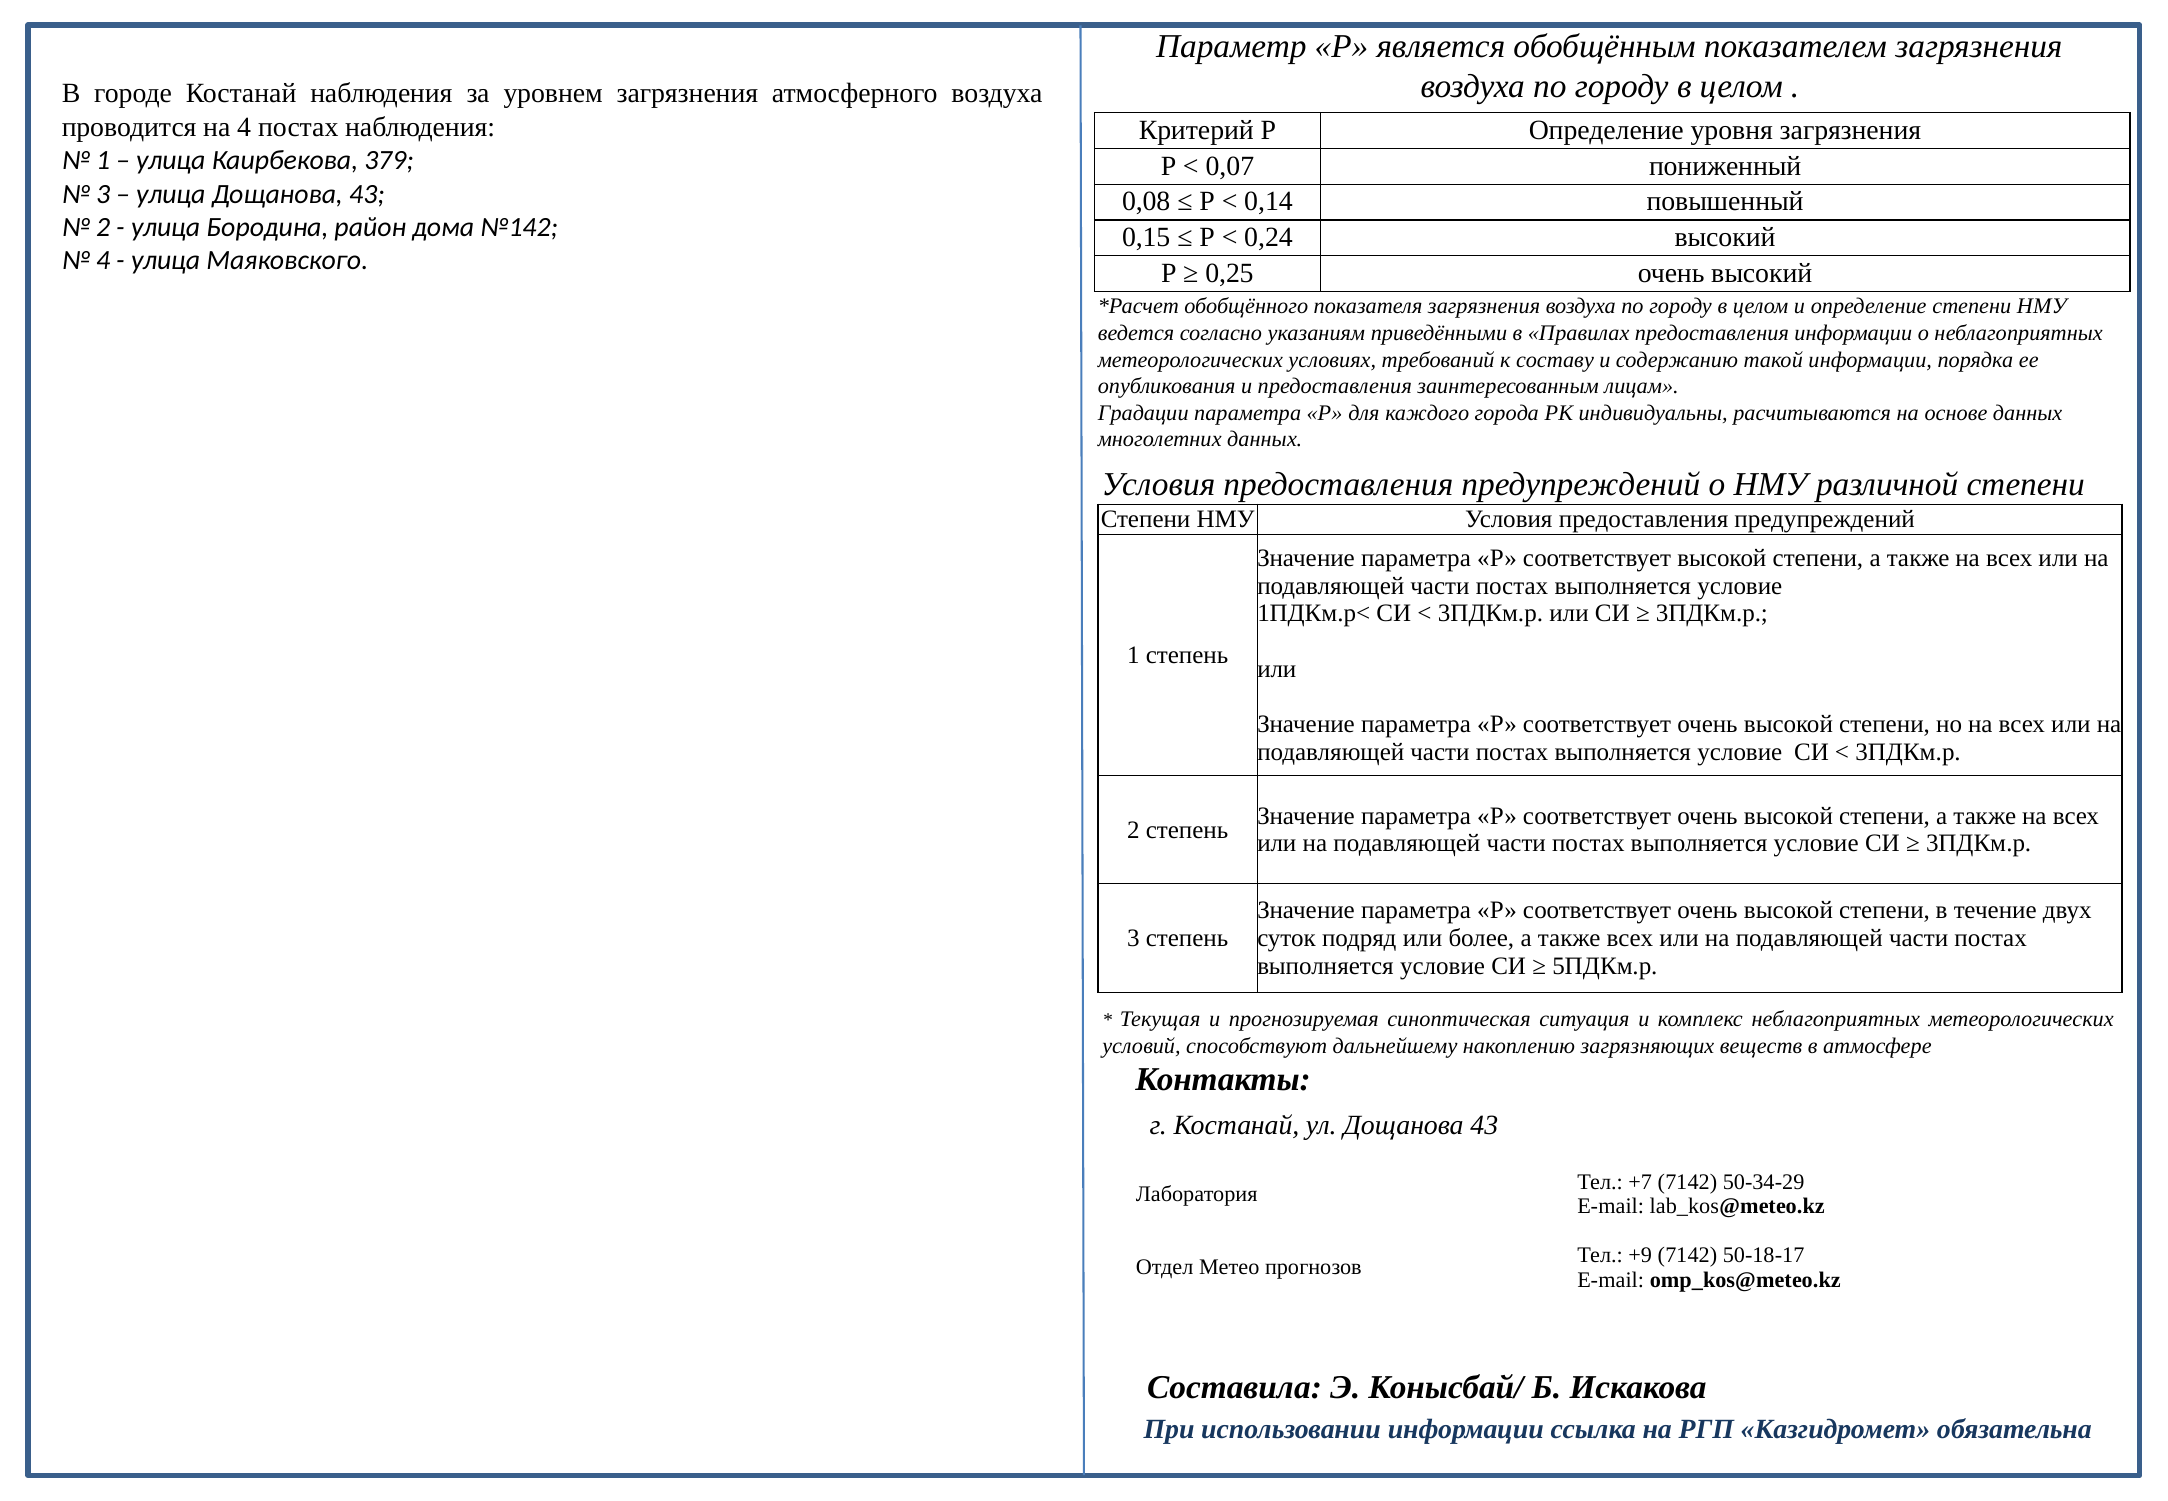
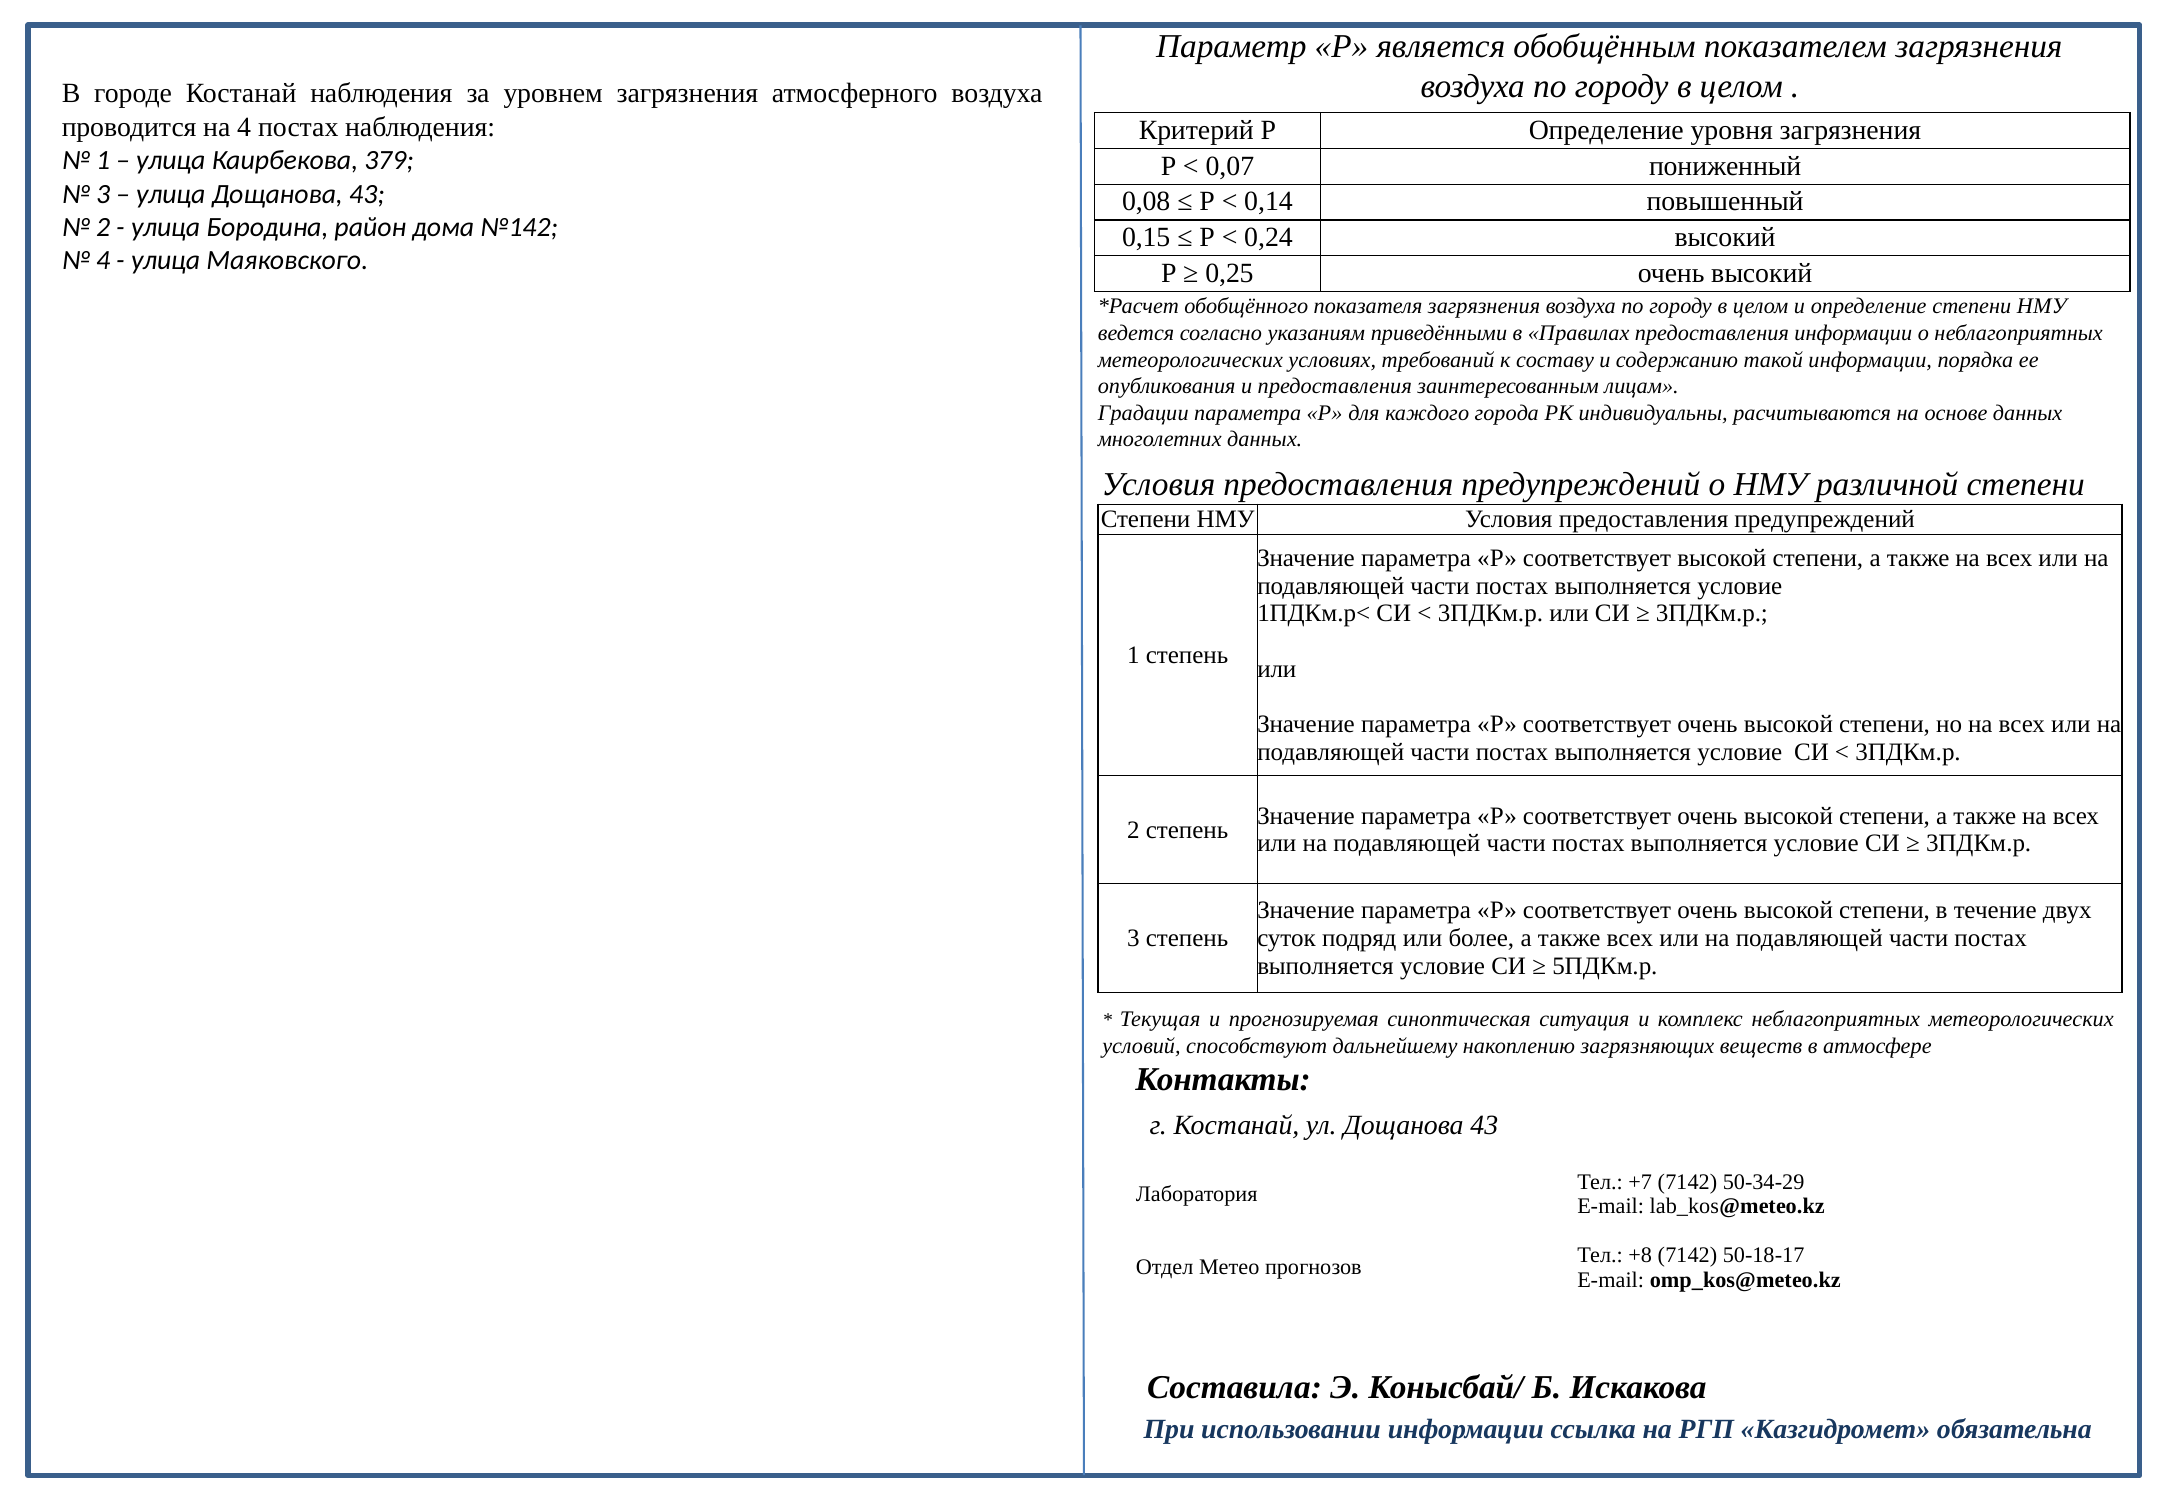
+9: +9 -> +8
